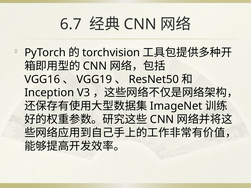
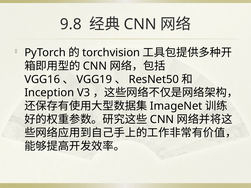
6.7: 6.7 -> 9.8
